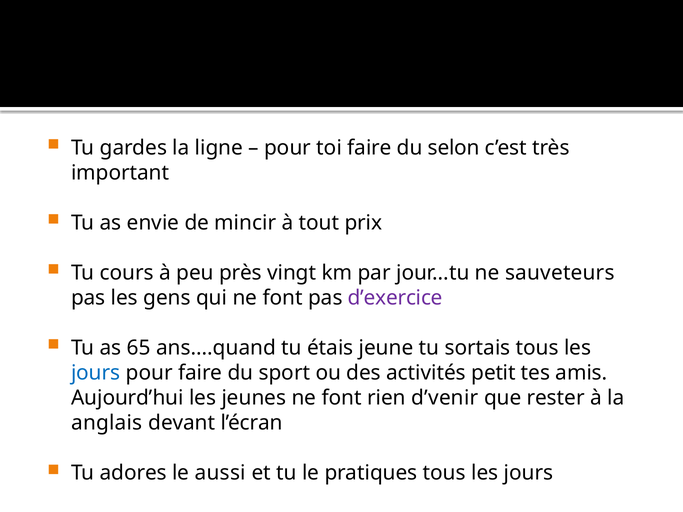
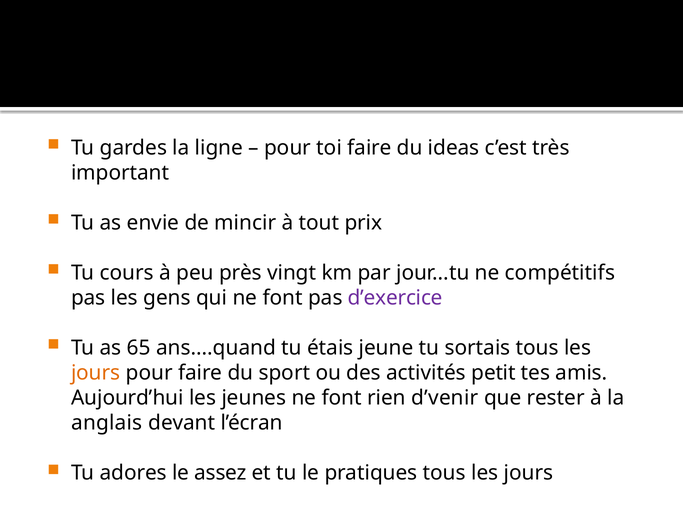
selon: selon -> ideas
sauveteurs: sauveteurs -> compétitifs
jours at (96, 373) colour: blue -> orange
aussi: aussi -> assez
